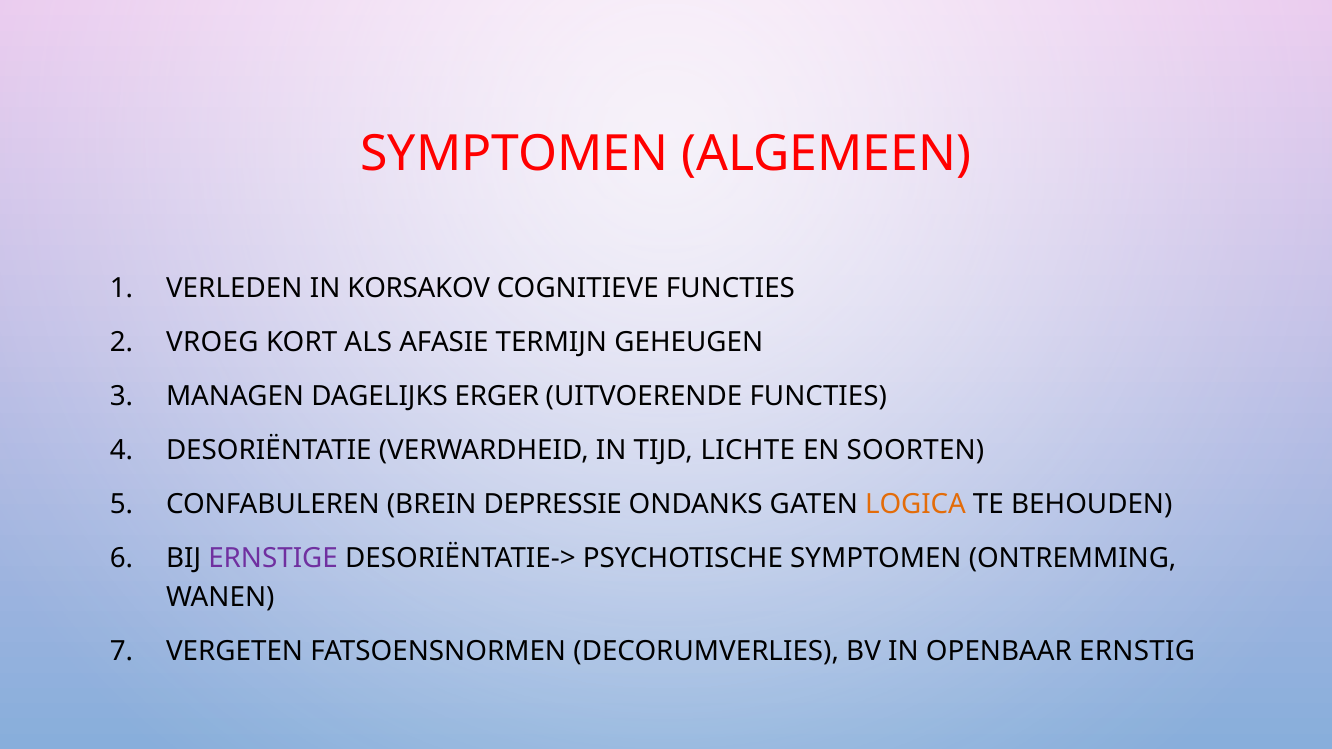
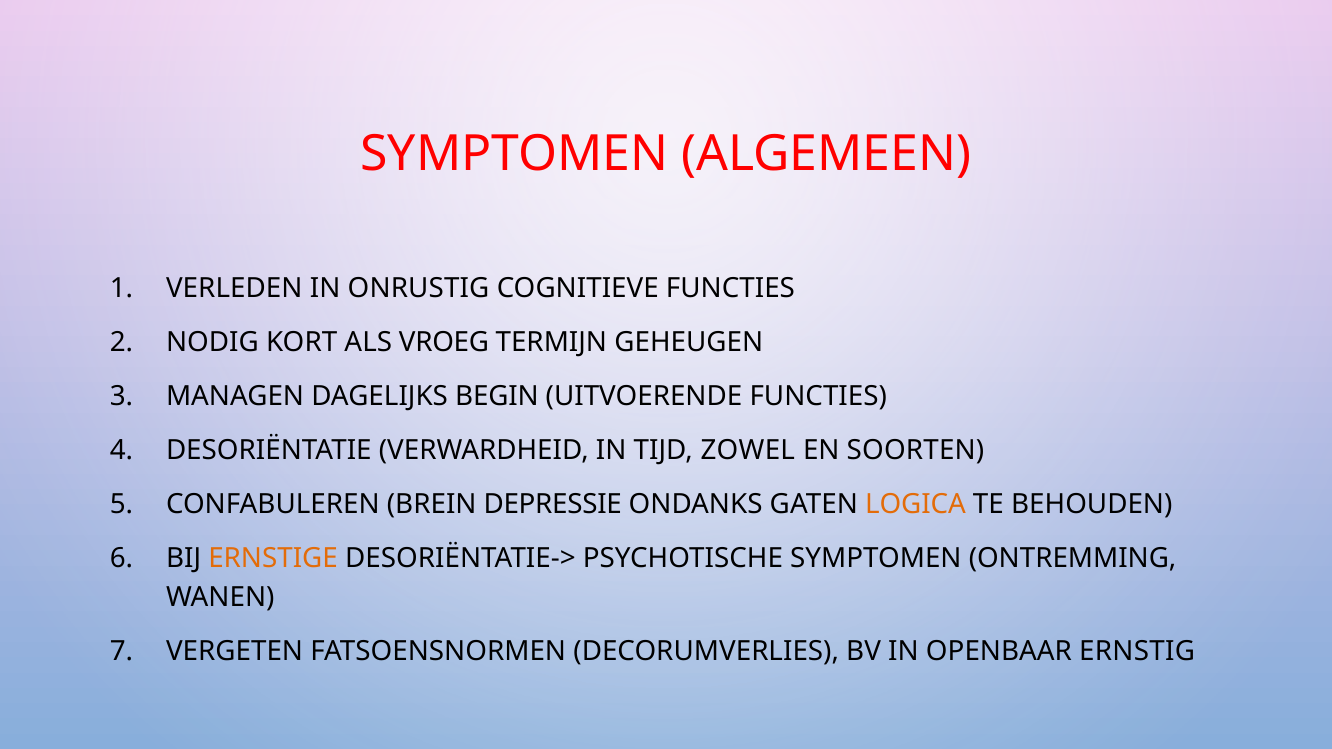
KORSAKOV: KORSAKOV -> ONRUSTIG
VROEG: VROEG -> NODIG
AFASIE: AFASIE -> VROEG
ERGER: ERGER -> BEGIN
LICHTE: LICHTE -> ZOWEL
ERNSTIGE colour: purple -> orange
